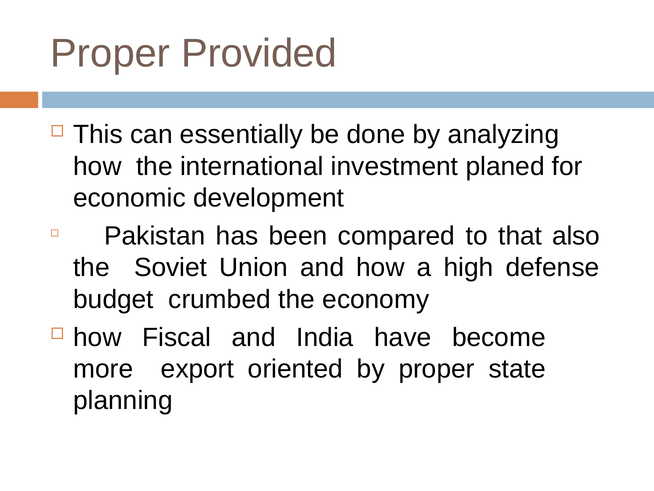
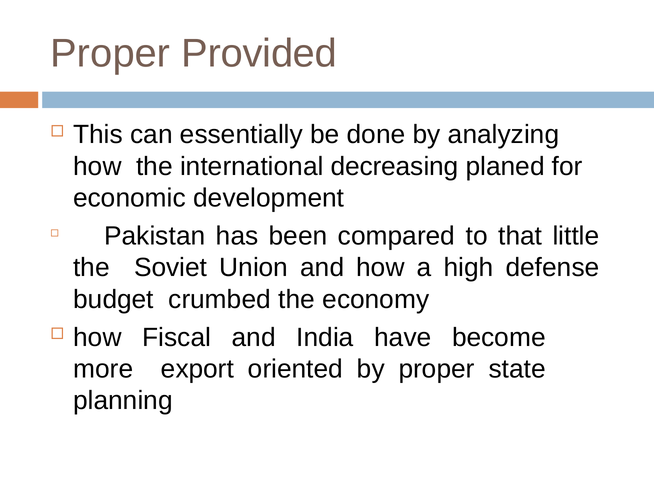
investment: investment -> decreasing
also: also -> little
